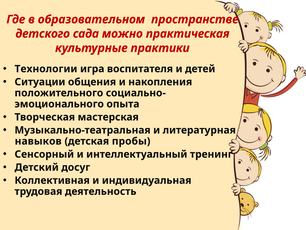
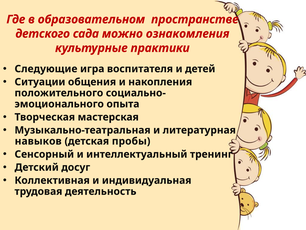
практическая: практическая -> ознакомления
Технологии: Технологии -> Следующие
